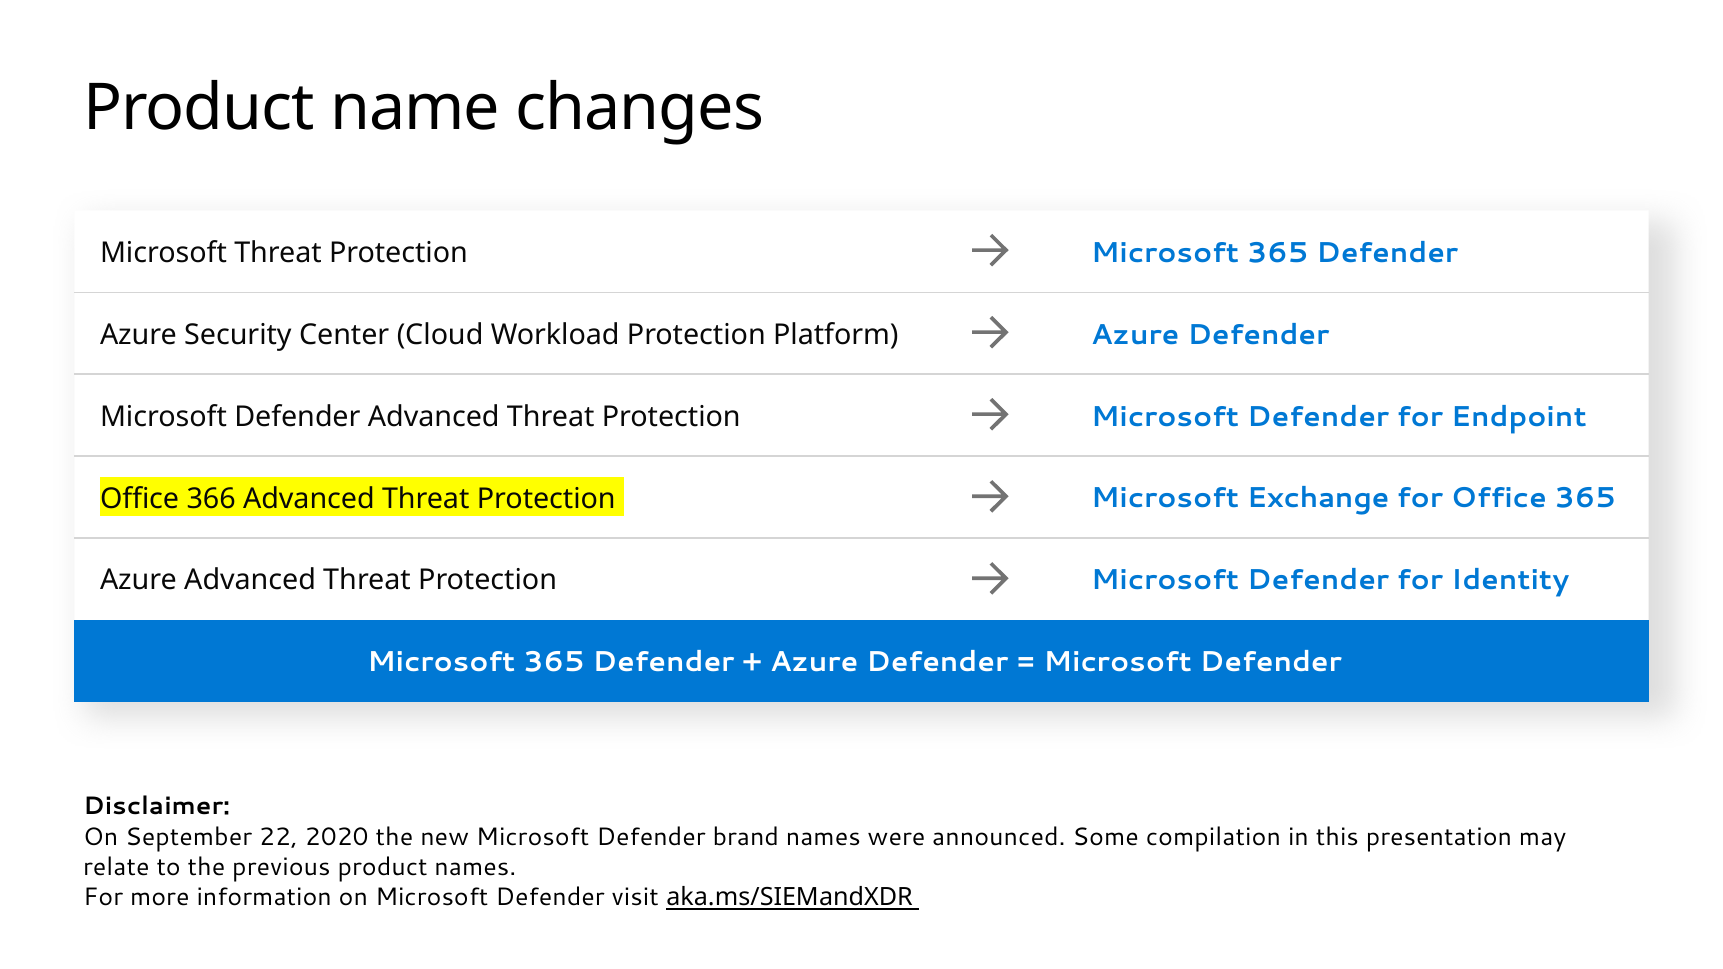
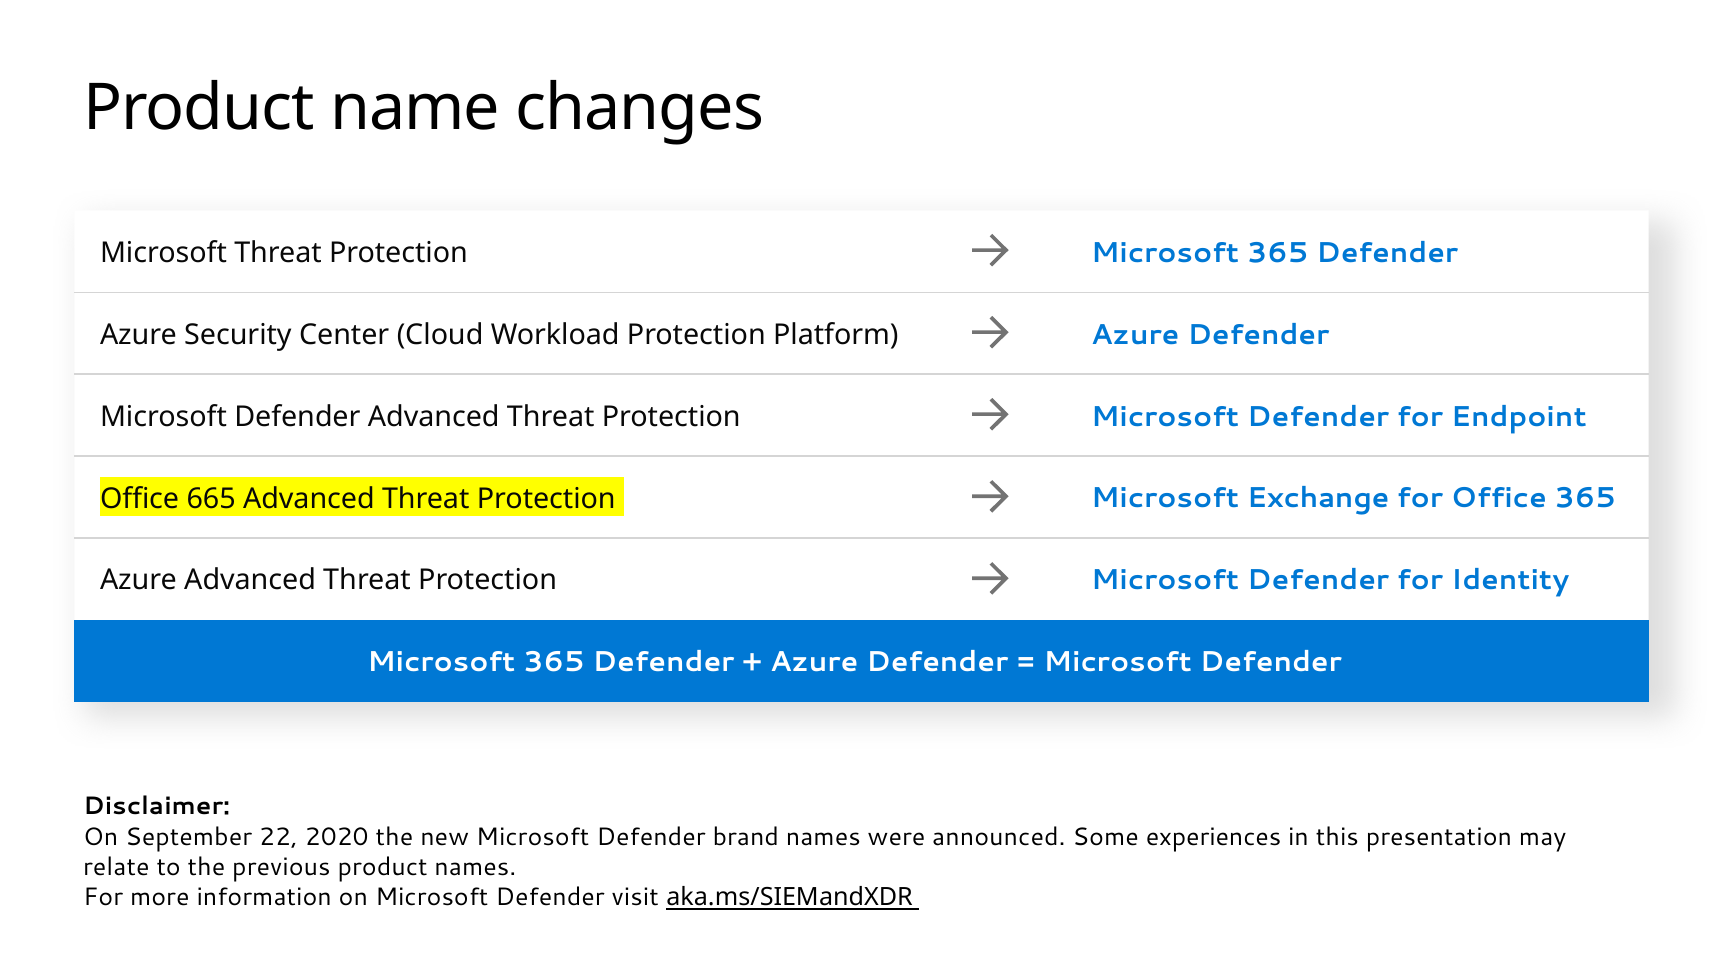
366: 366 -> 665
compilation: compilation -> experiences
